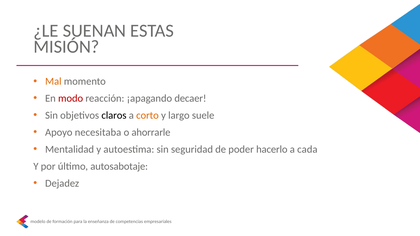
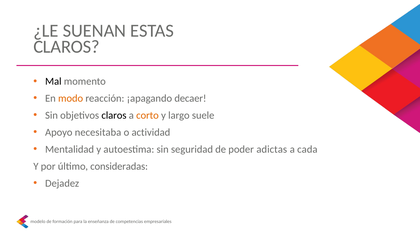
MISIÓN at (66, 47): MISIÓN -> CLAROS
Mal colour: orange -> black
modo colour: red -> orange
ahorrarle: ahorrarle -> actividad
hacerlo: hacerlo -> adictas
autosabotaje: autosabotaje -> consideradas
